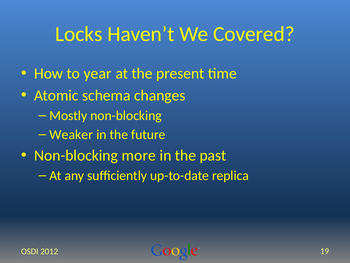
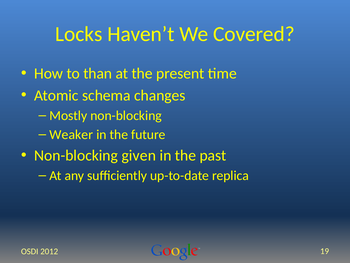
year: year -> than
more: more -> given
